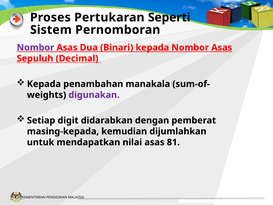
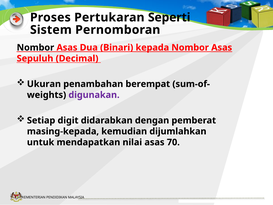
Nombor at (35, 47) colour: purple -> black
Kepada at (44, 84): Kepada -> Ukuran
manakala: manakala -> berempat
81: 81 -> 70
